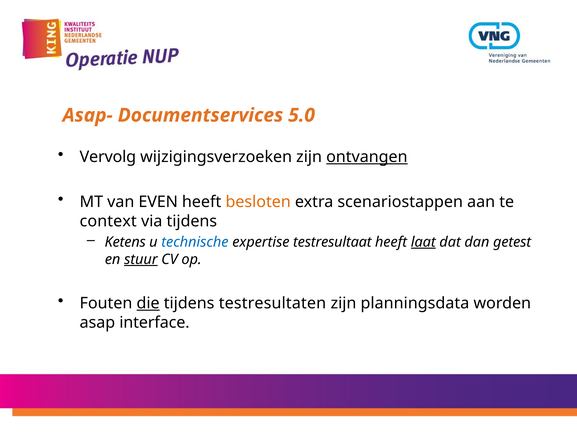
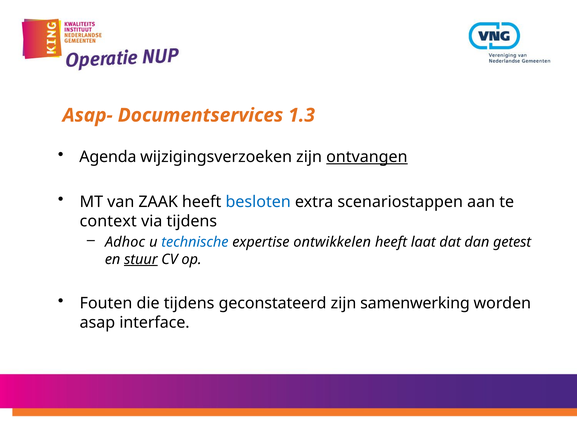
5.0: 5.0 -> 1.3
Vervolg: Vervolg -> Agenda
EVEN: EVEN -> ZAAK
besloten colour: orange -> blue
Ketens: Ketens -> Adhoc
testresultaat: testresultaat -> ontwikkelen
laat underline: present -> none
die underline: present -> none
testresultaten: testresultaten -> geconstateerd
planningsdata: planningsdata -> samenwerking
